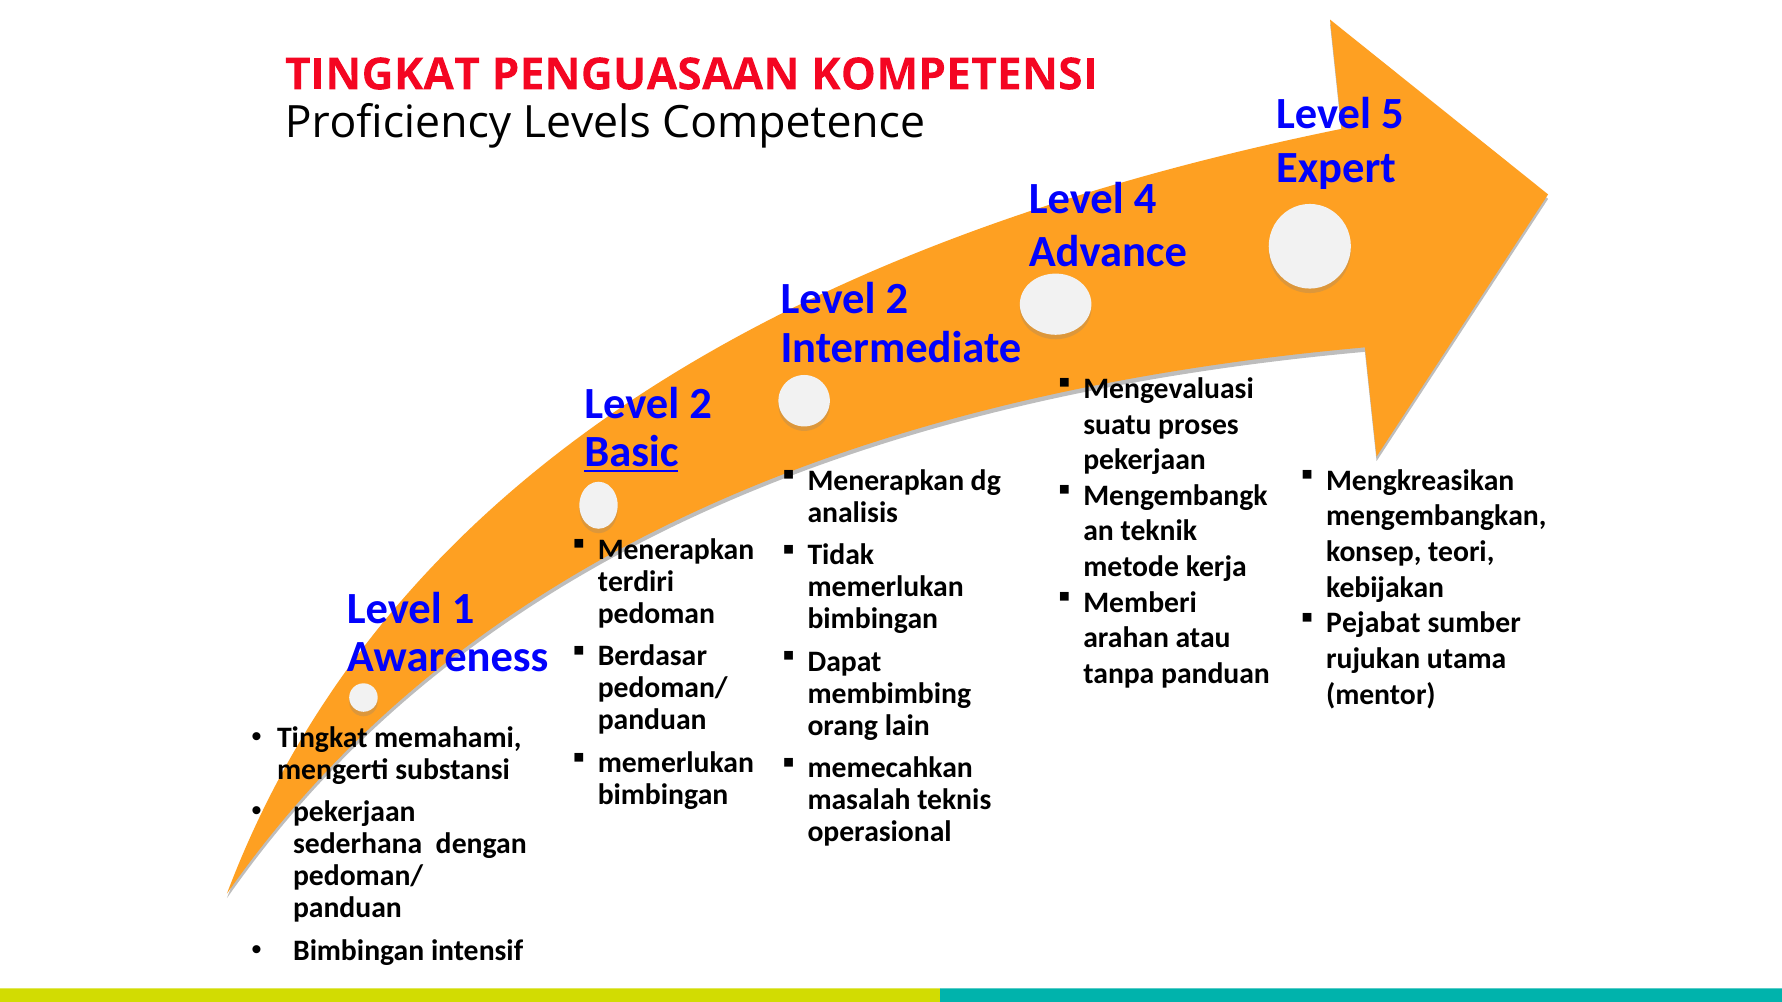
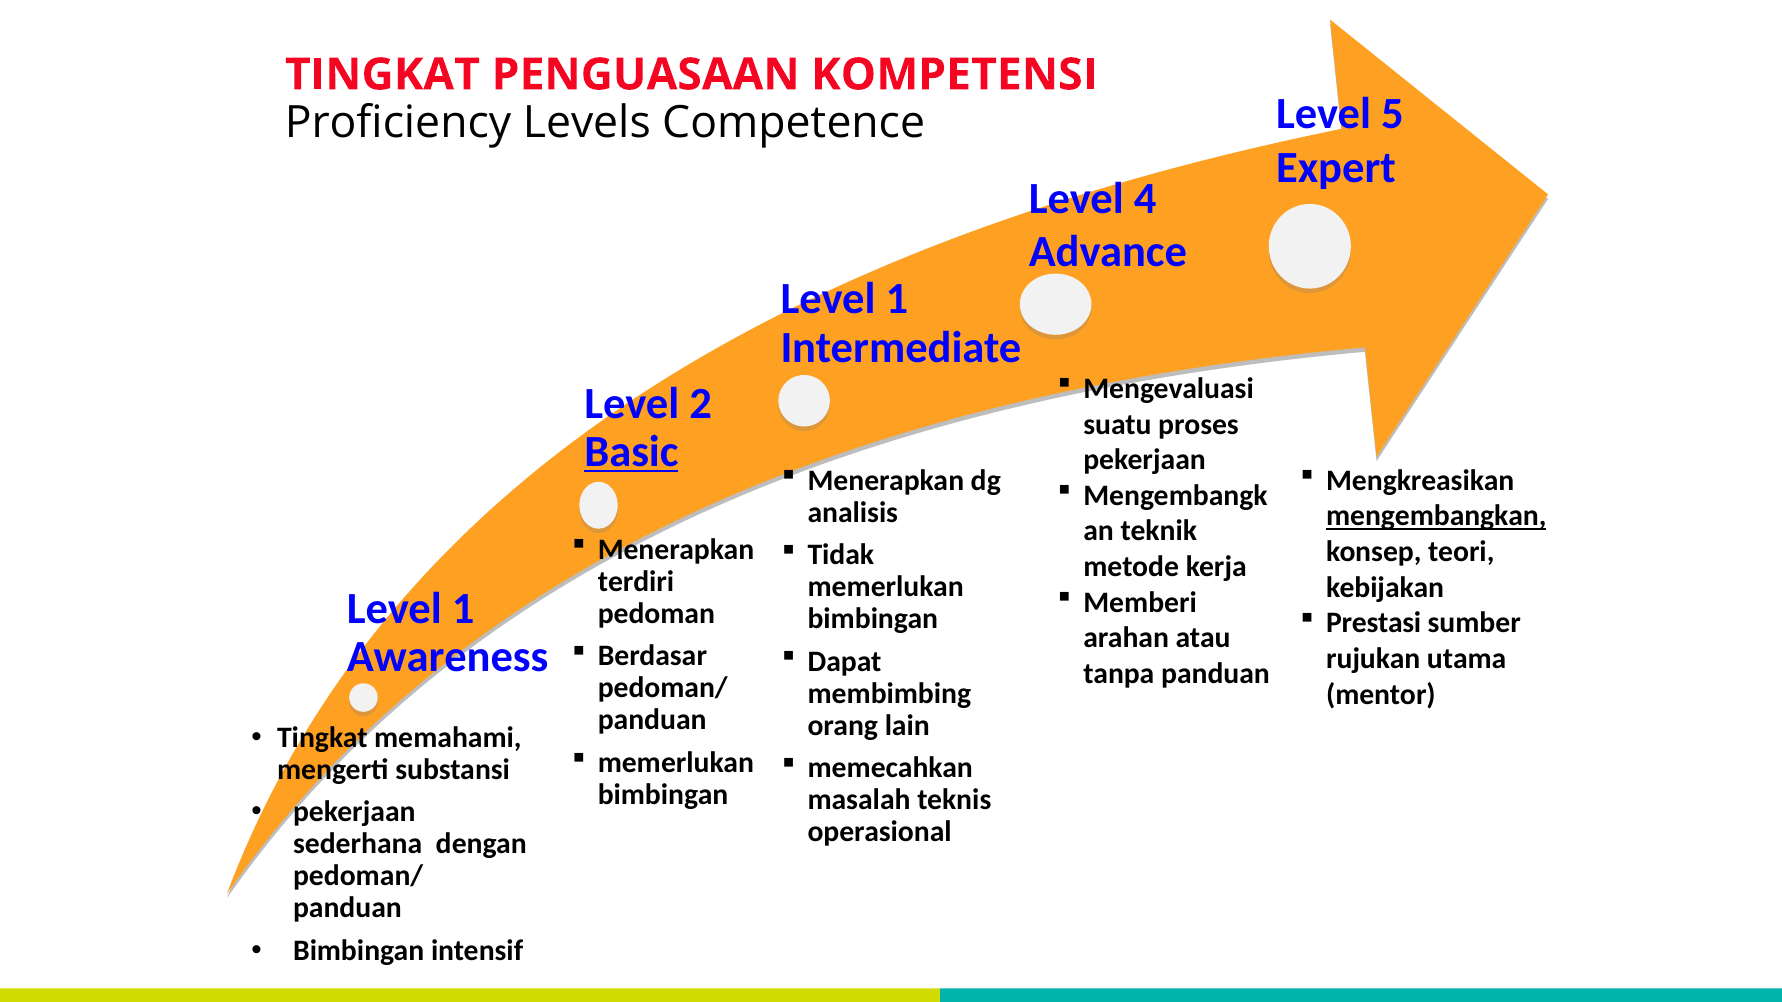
2 at (897, 299): 2 -> 1
mengembangkan underline: none -> present
Pejabat: Pejabat -> Prestasi
